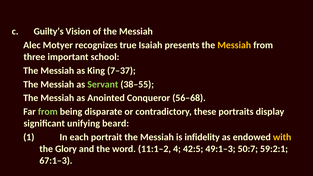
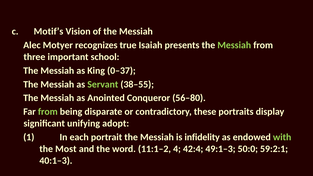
Guilty’s: Guilty’s -> Motif’s
Messiah at (234, 45) colour: yellow -> light green
7–37: 7–37 -> 0–37
56–68: 56–68 -> 56–80
beard: beard -> adopt
with colour: yellow -> light green
Glory: Glory -> Most
42:5: 42:5 -> 42:4
50:7: 50:7 -> 50:0
67:1–3: 67:1–3 -> 40:1–3
